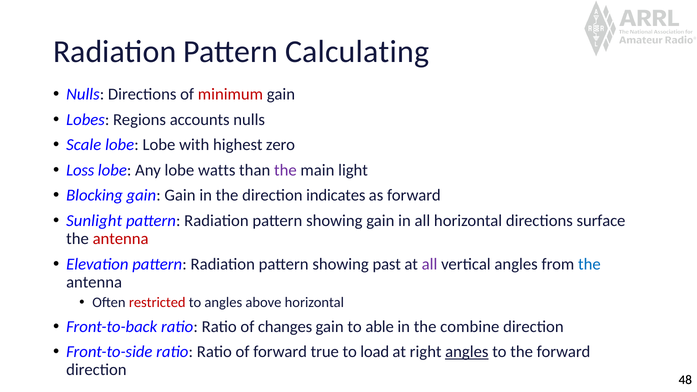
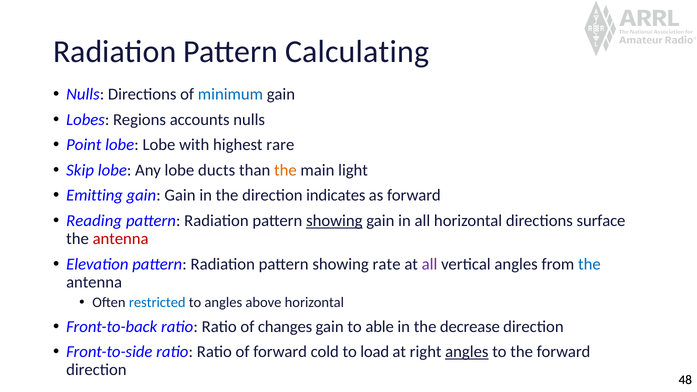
minimum colour: red -> blue
Scale: Scale -> Point
zero: zero -> rare
Loss: Loss -> Skip
watts: watts -> ducts
the at (285, 170) colour: purple -> orange
Blocking: Blocking -> Emitting
Sunlight: Sunlight -> Reading
showing at (334, 221) underline: none -> present
past: past -> rate
restricted colour: red -> blue
combine: combine -> decrease
true: true -> cold
